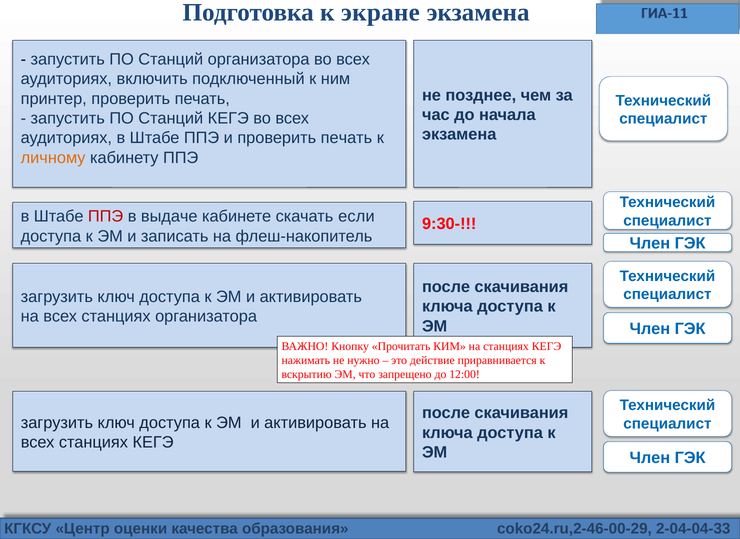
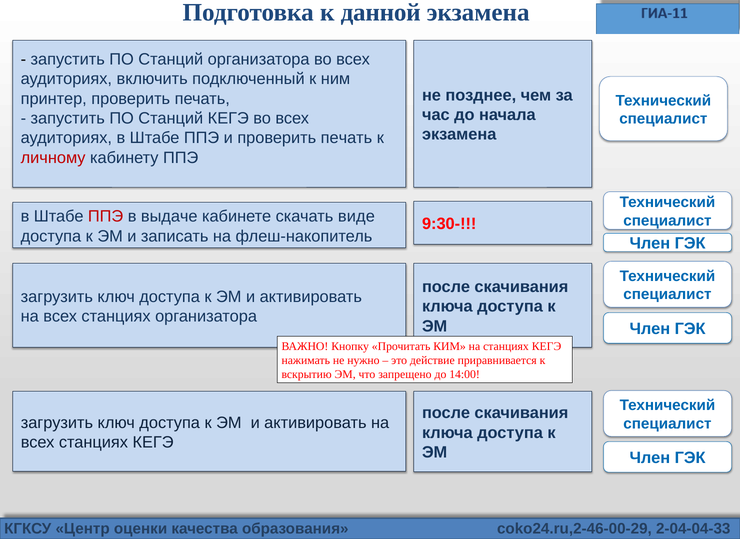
экране: экране -> данной
личному colour: orange -> red
если: если -> виде
12:00: 12:00 -> 14:00
